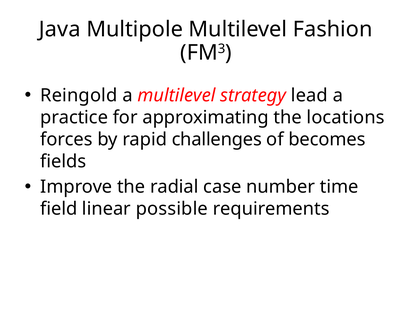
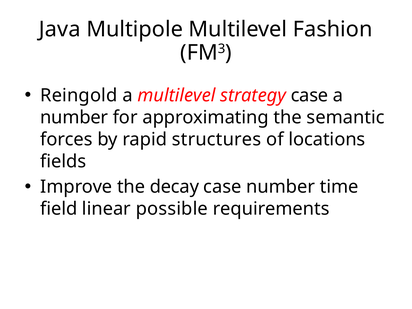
strategy lead: lead -> case
practice at (74, 117): practice -> number
locations: locations -> semantic
challenges: challenges -> structures
becomes: becomes -> locations
radial: radial -> decay
